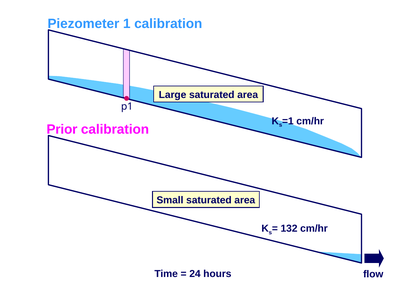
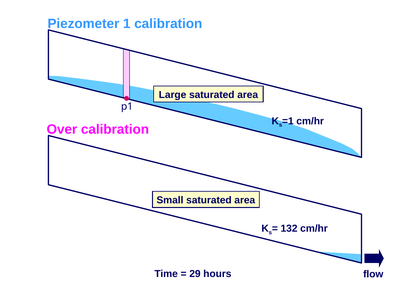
Prior: Prior -> Over
24: 24 -> 29
